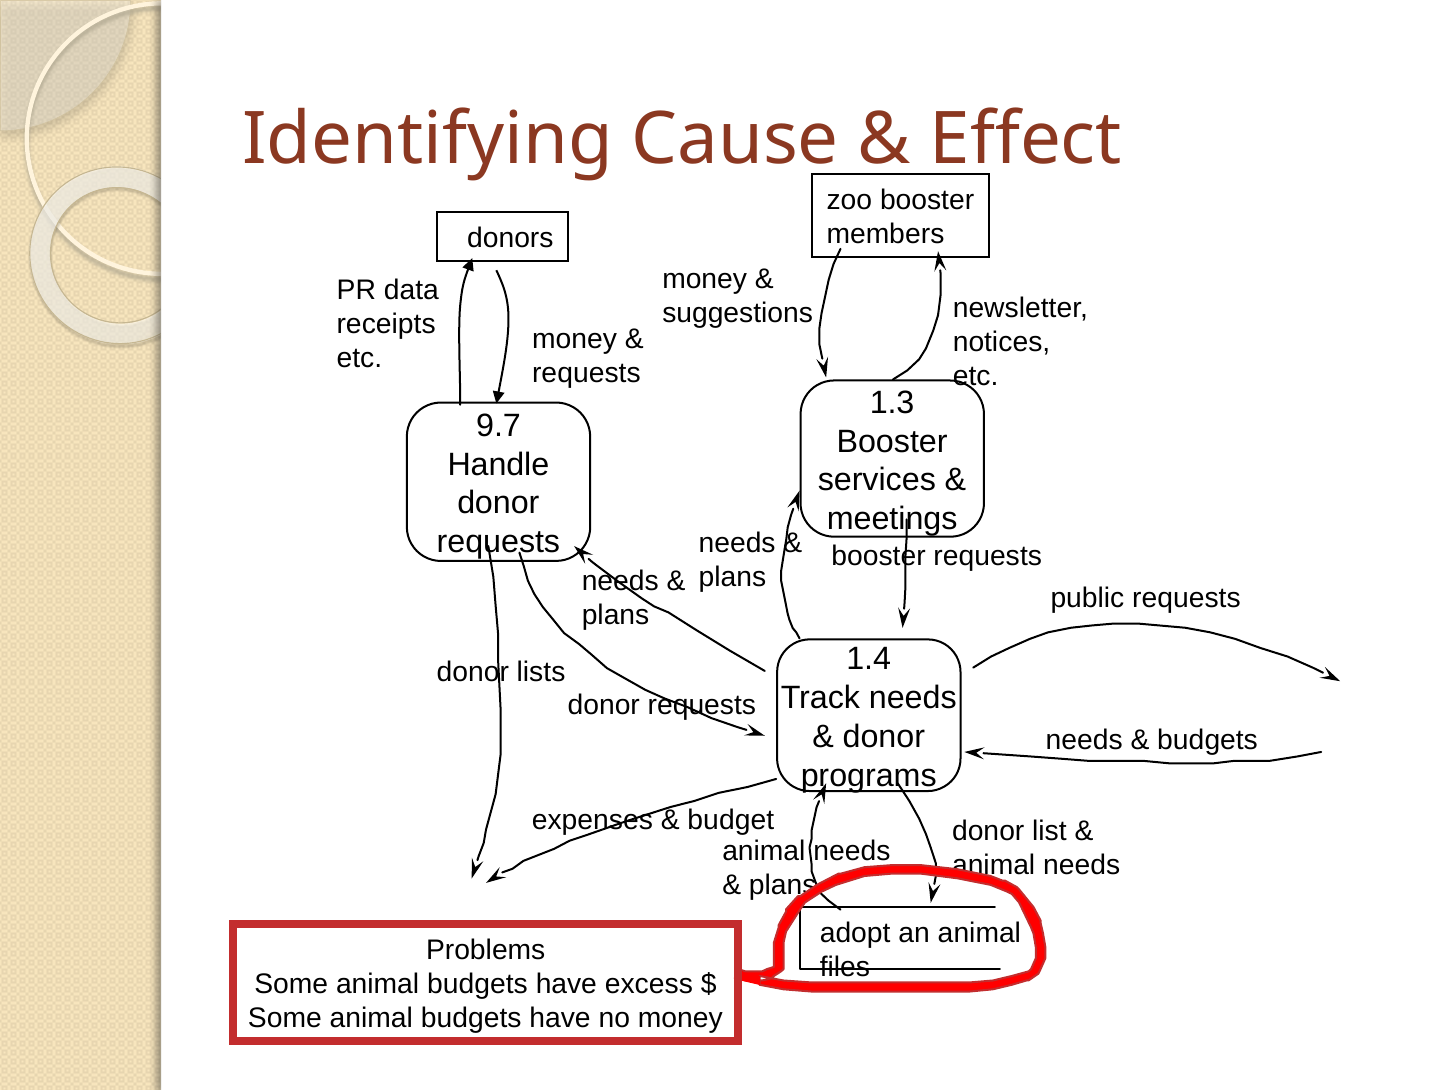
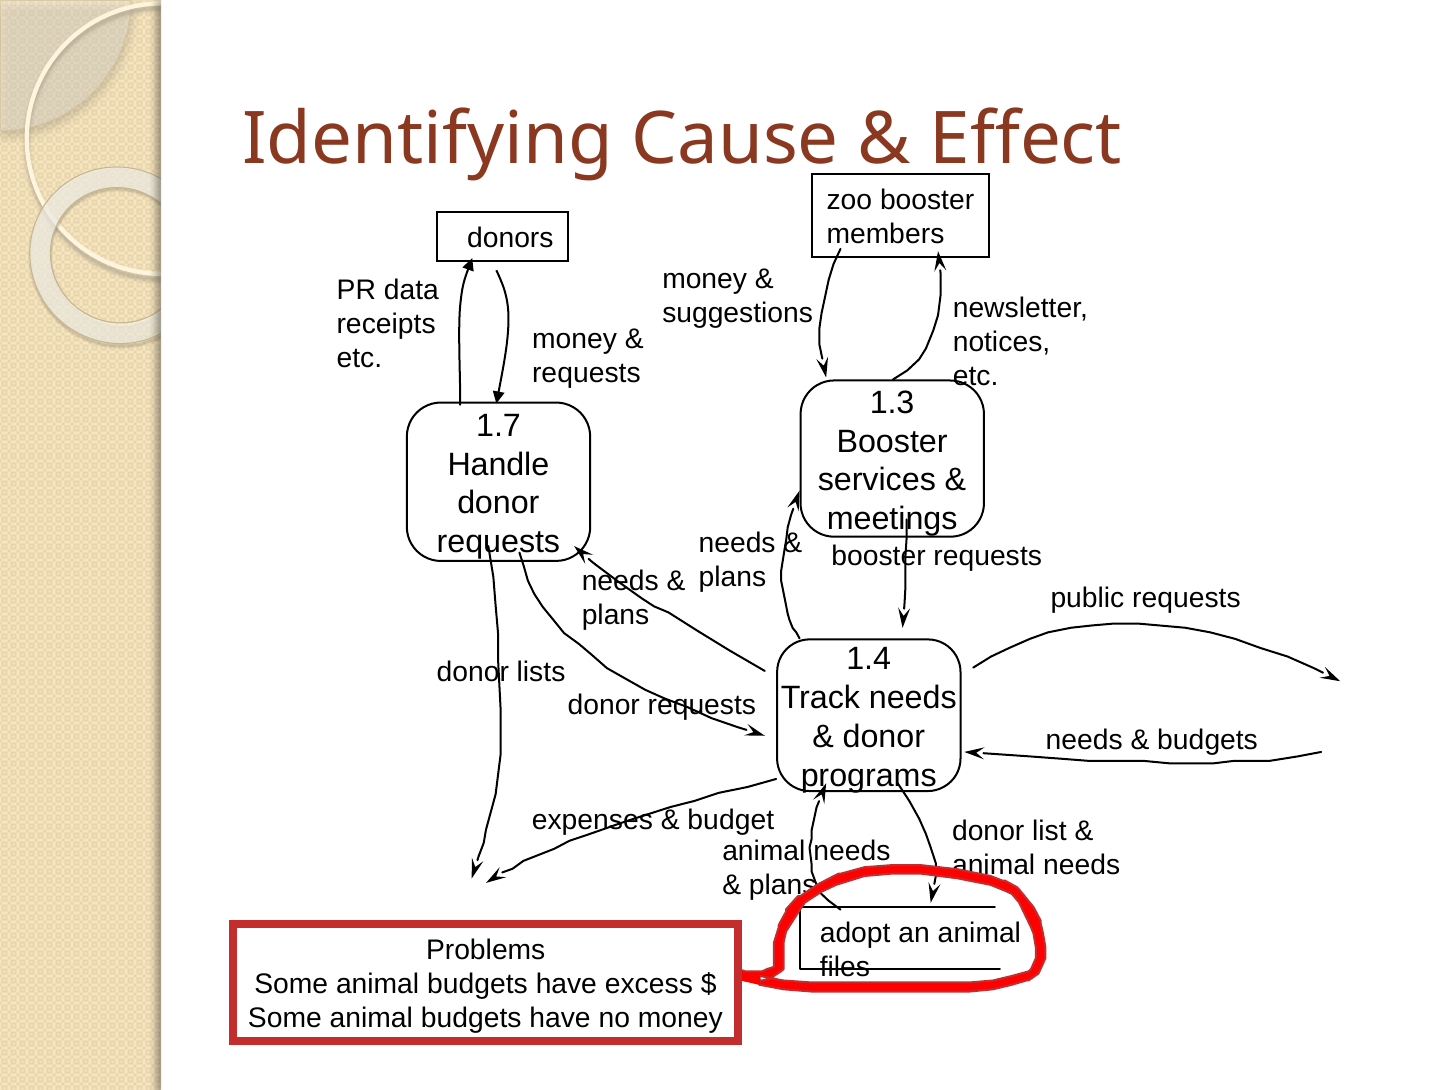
9.7: 9.7 -> 1.7
